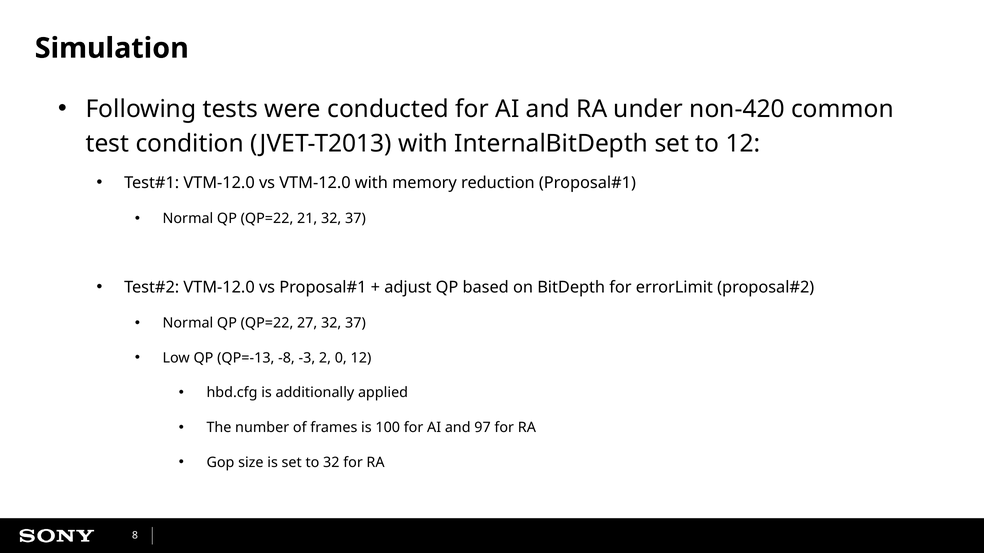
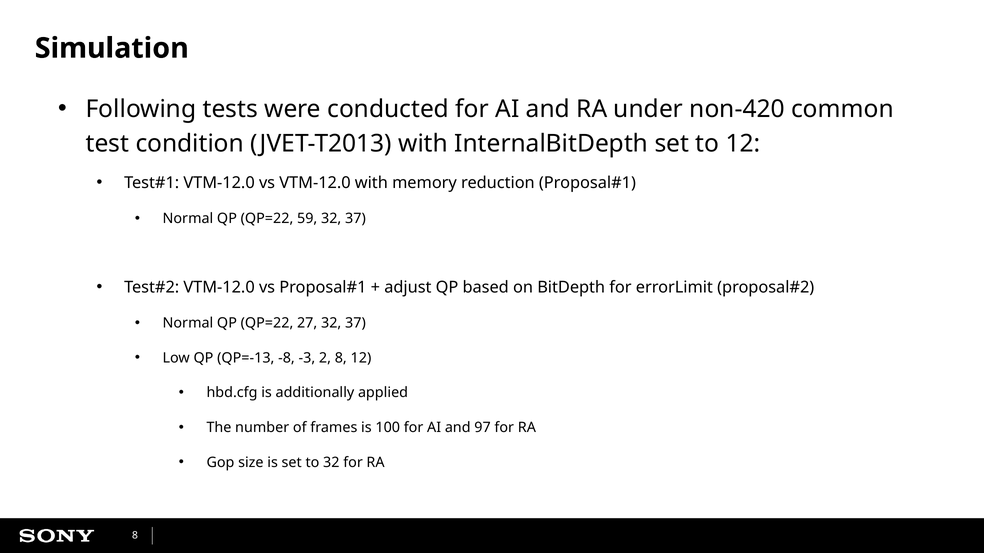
21: 21 -> 59
2 0: 0 -> 8
